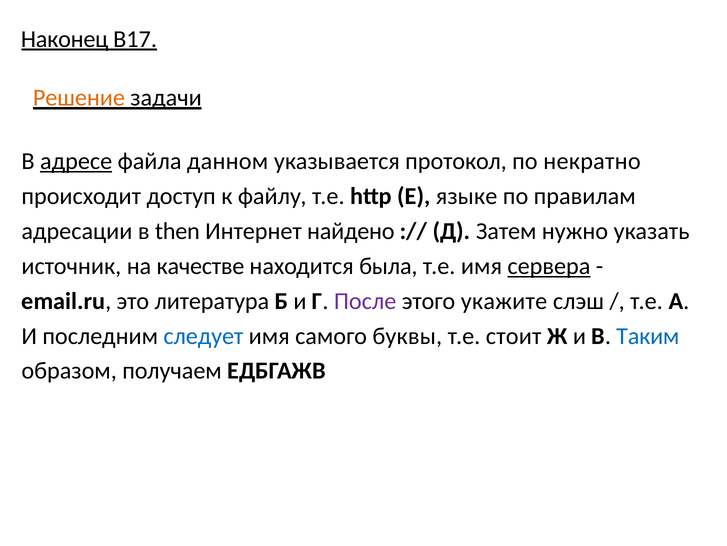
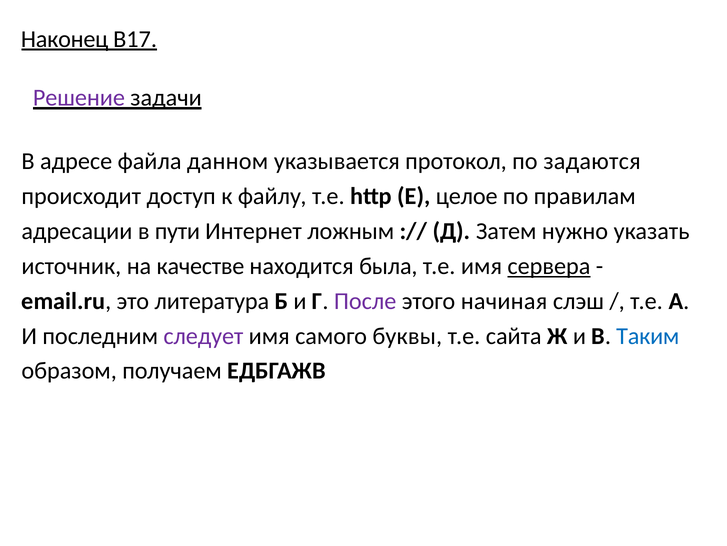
Решение colour: orange -> purple
адресе underline: present -> none
некратно: некратно -> задаются
языке: языке -> целое
then: then -> пути
найдено: найдено -> ложным
укажите: укажите -> начиная
следует colour: blue -> purple
стоит: стоит -> сайта
